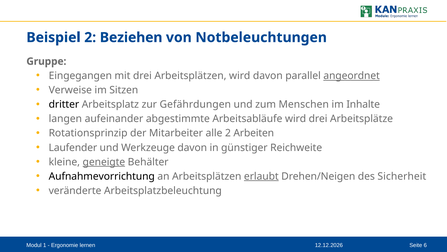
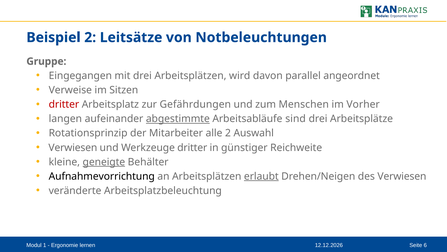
Beziehen: Beziehen -> Leitsätze
angeordnet underline: present -> none
dritter at (64, 104) colour: black -> red
Inhalte: Inhalte -> Vorher
abgestimmte underline: none -> present
Arbeitsabläufe wird: wird -> sind
Arbeiten: Arbeiten -> Auswahl
Laufender at (73, 147): Laufender -> Verwiesen
Werkzeuge davon: davon -> dritter
des Sicherheit: Sicherheit -> Verwiesen
